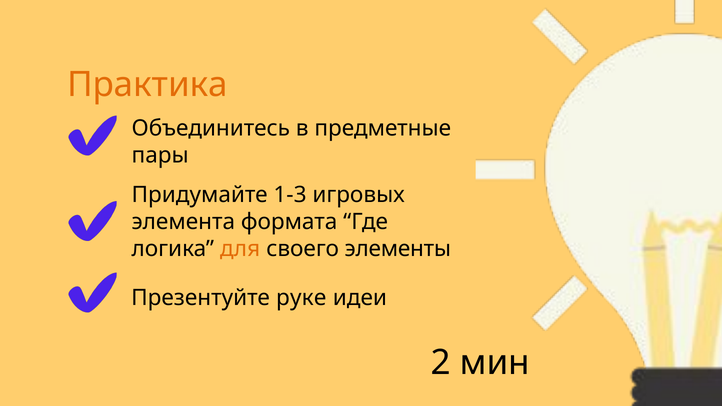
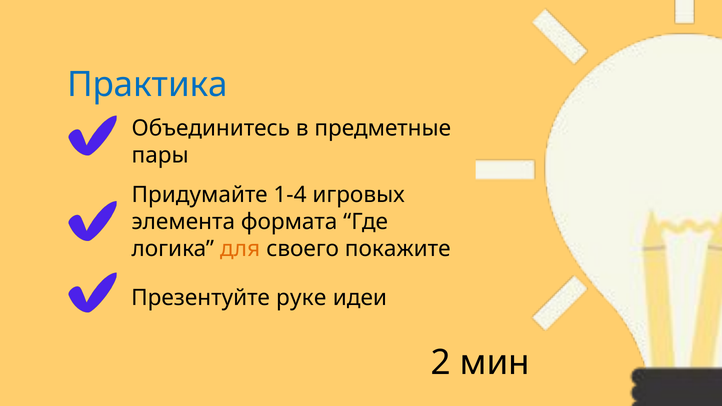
Практика colour: orange -> blue
1-3: 1-3 -> 1-4
элементы: элементы -> покажите
